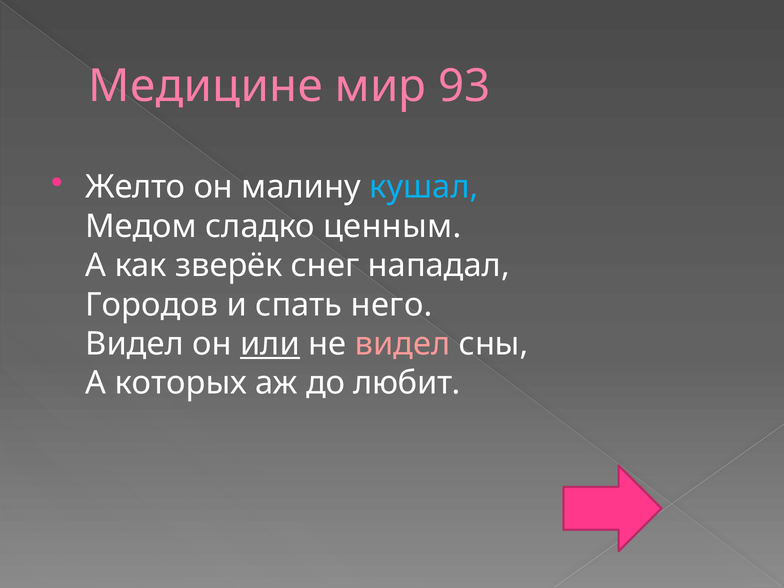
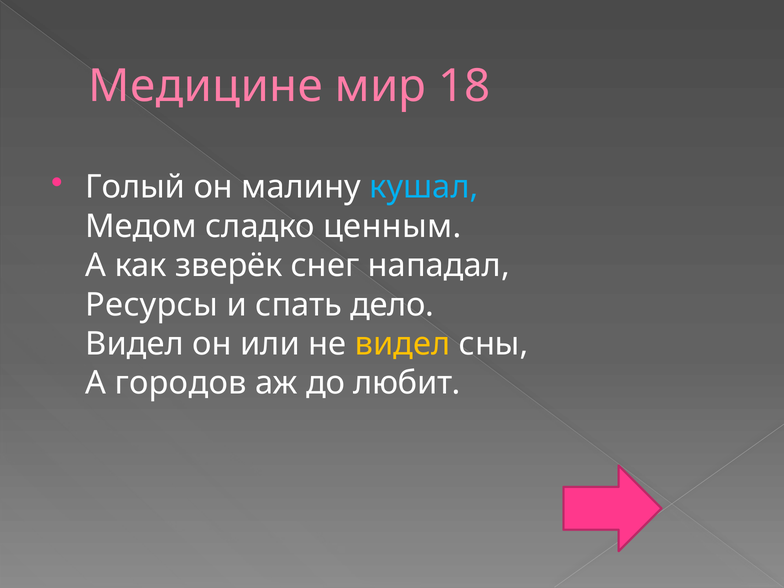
93: 93 -> 18
Желто: Желто -> Голый
Городов: Городов -> Ресурсы
него: него -> дело
или underline: present -> none
видел at (403, 344) colour: pink -> yellow
которых: которых -> городов
